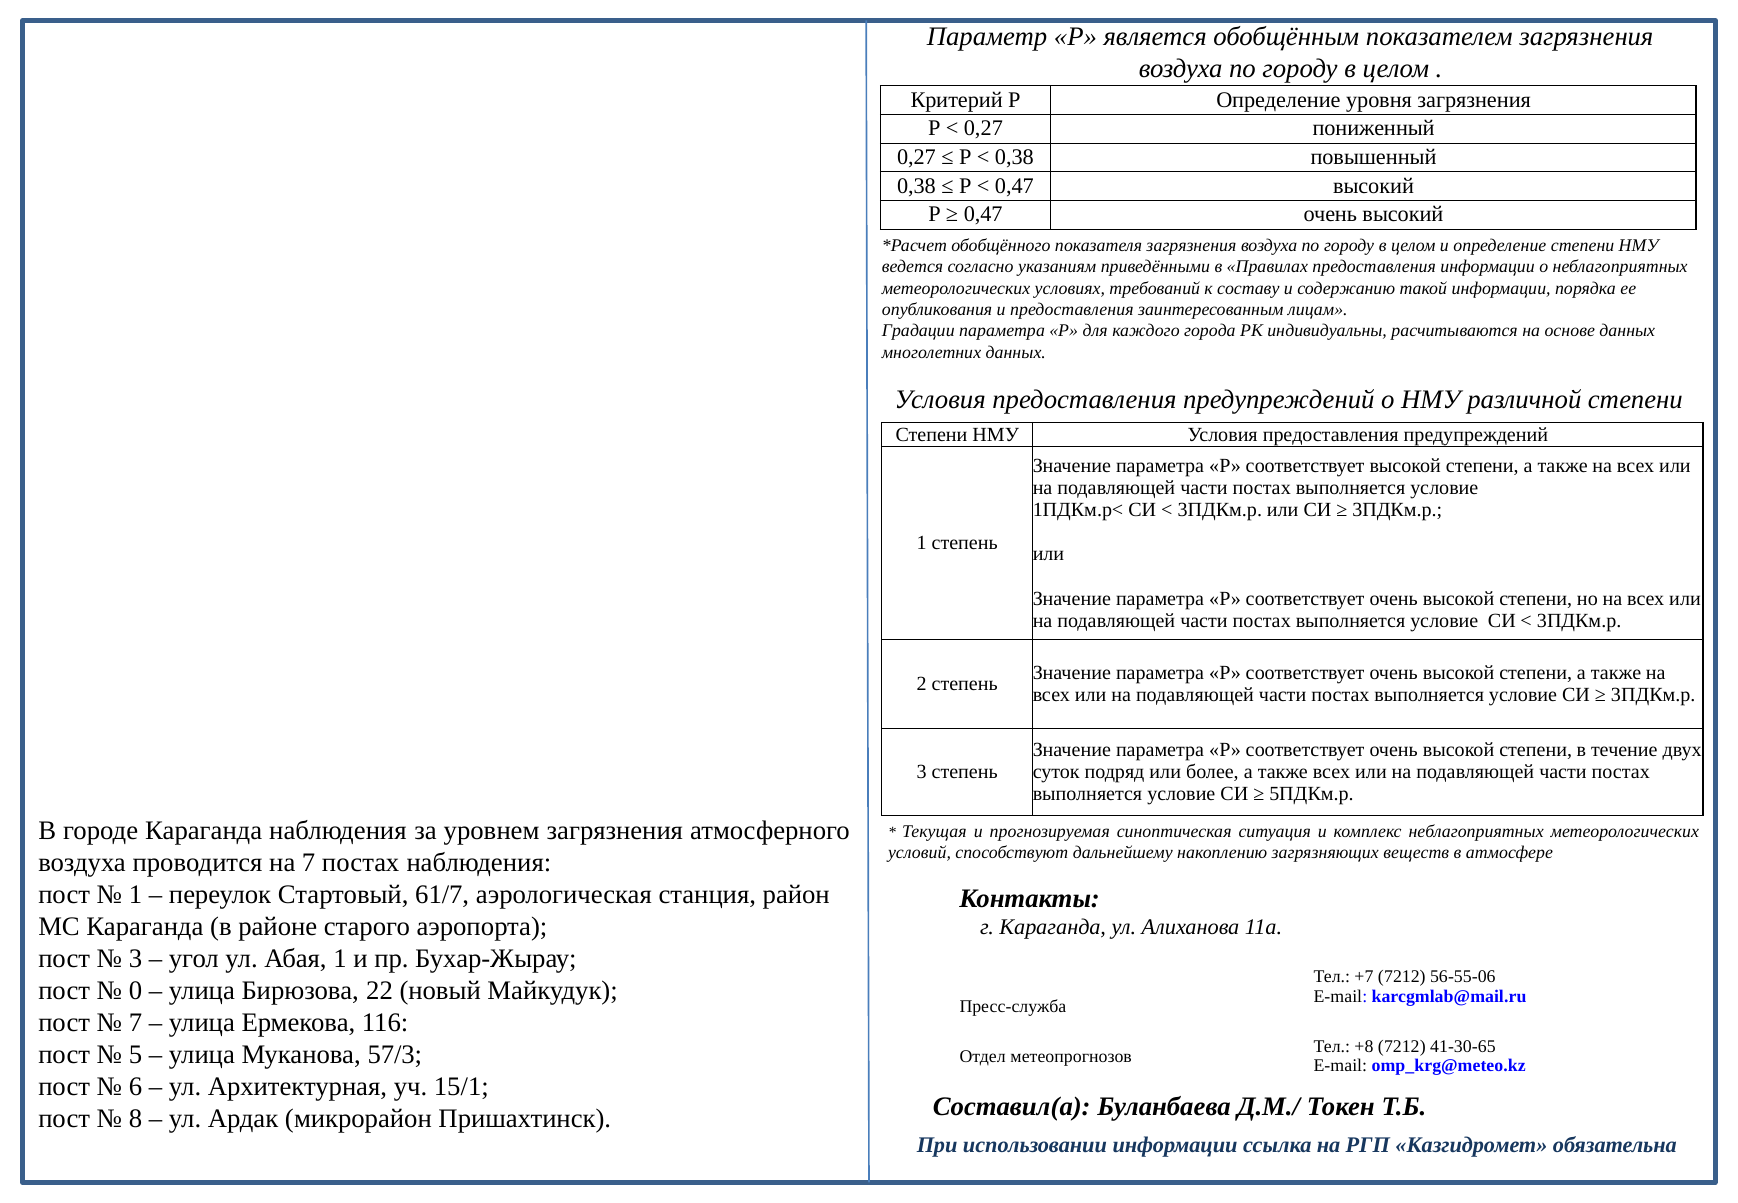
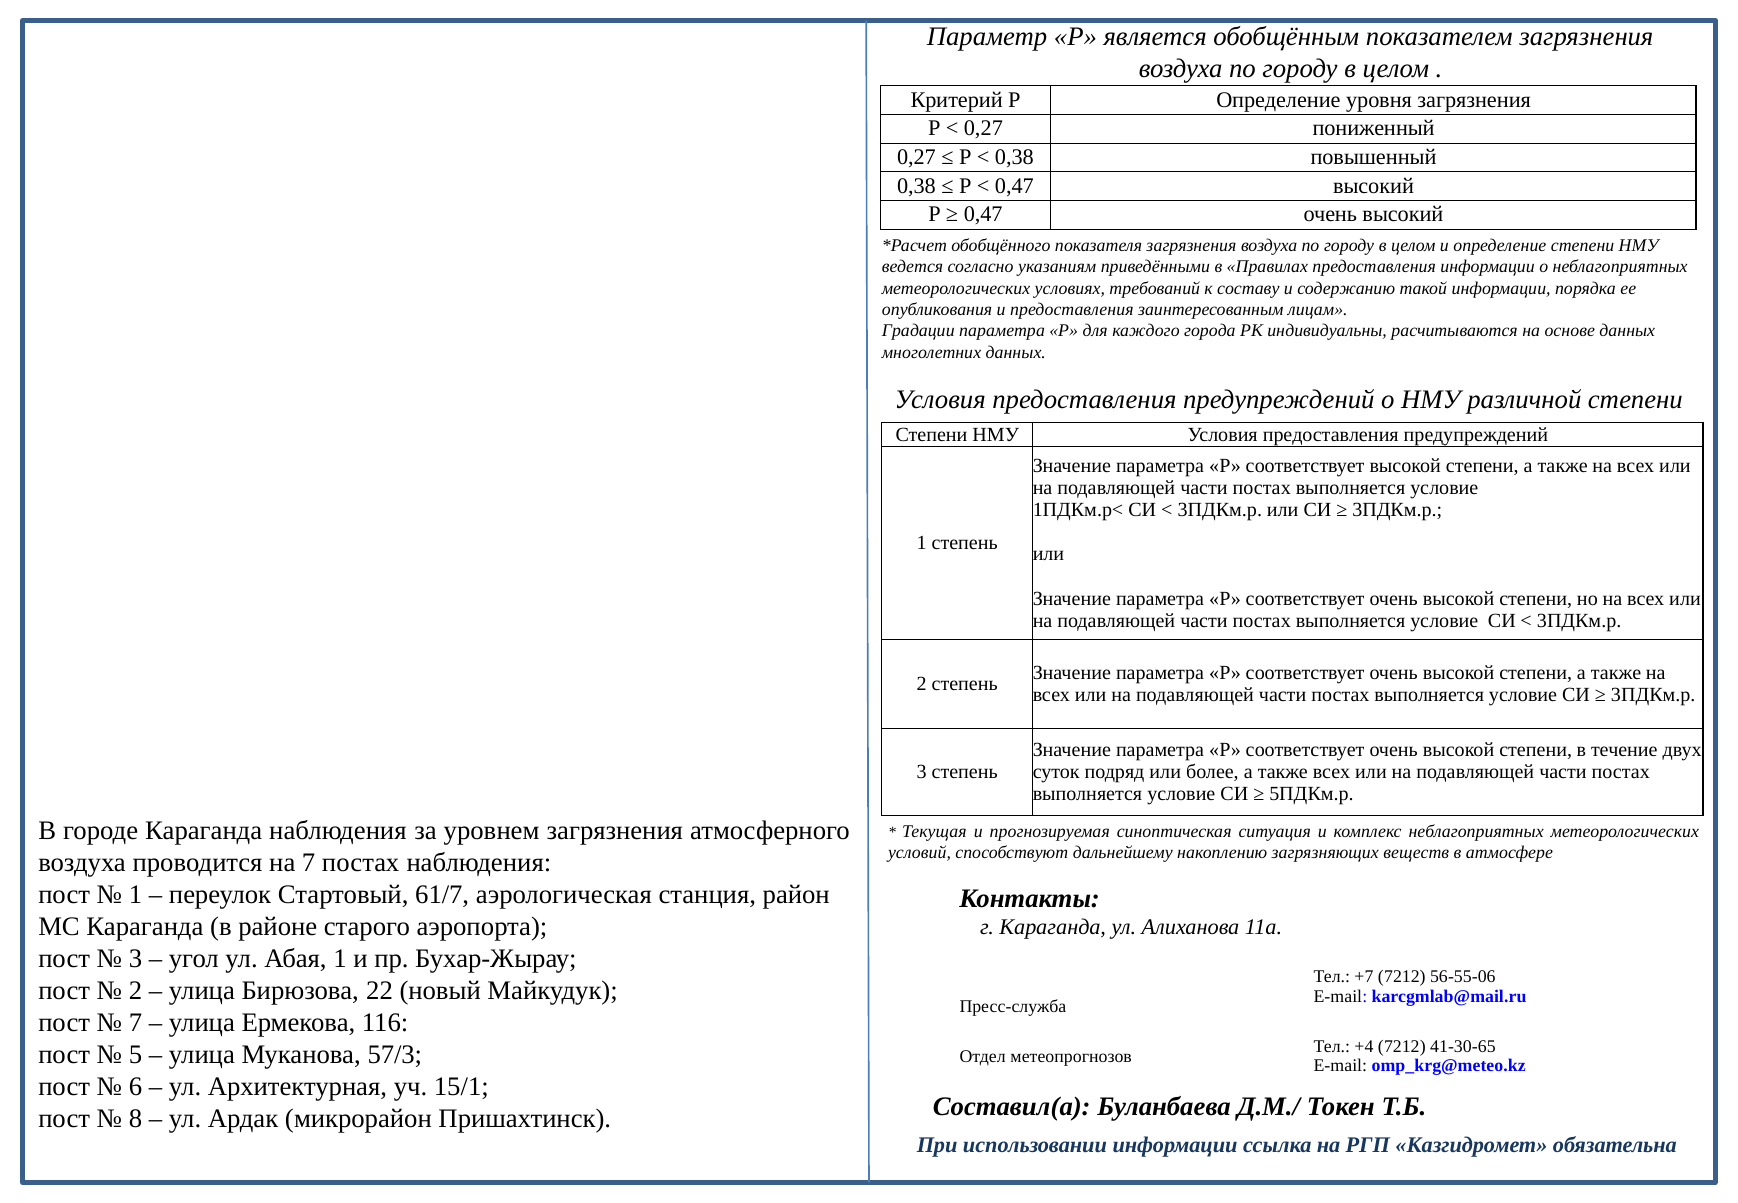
0 at (135, 991): 0 -> 2
+8: +8 -> +4
